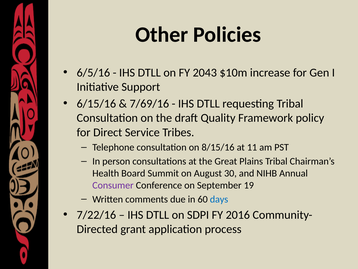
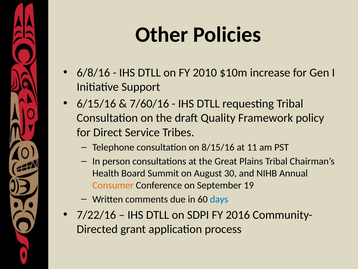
6/5/16: 6/5/16 -> 6/8/16
2043: 2043 -> 2010
7/69/16: 7/69/16 -> 7/60/16
Consumer colour: purple -> orange
